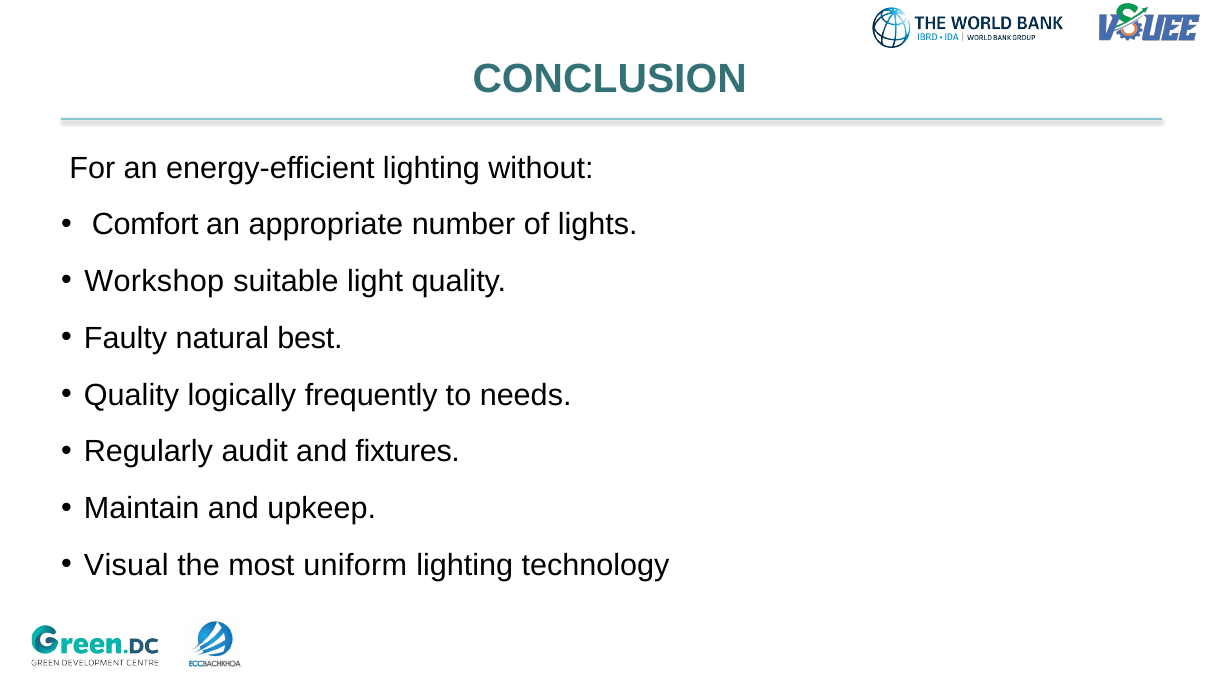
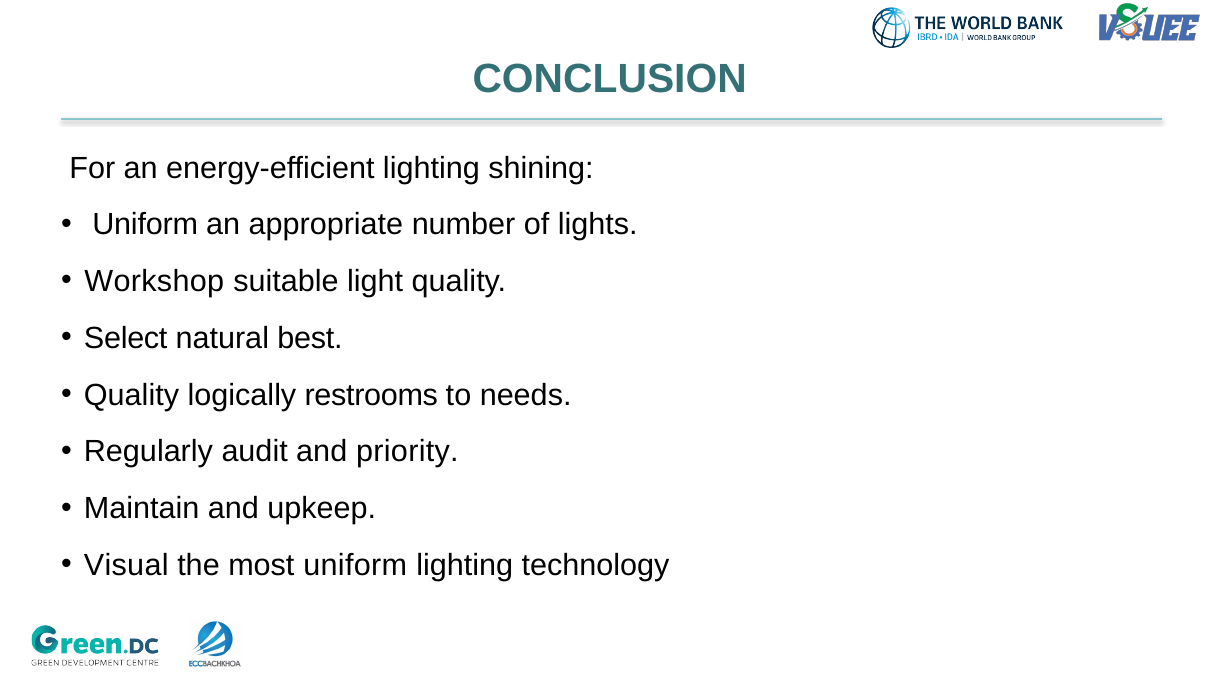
without: without -> shining
Comfort at (145, 225): Comfort -> Uniform
Faulty: Faulty -> Select
frequently: frequently -> restrooms
fixtures: fixtures -> priority
